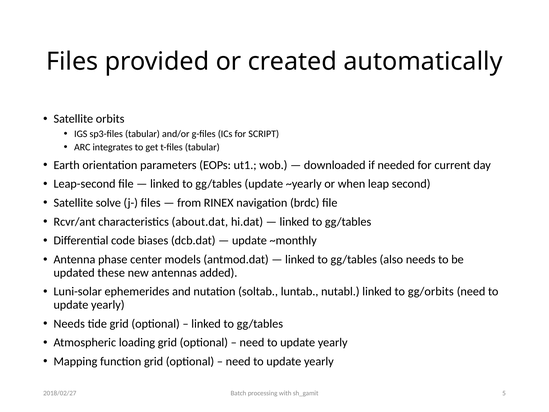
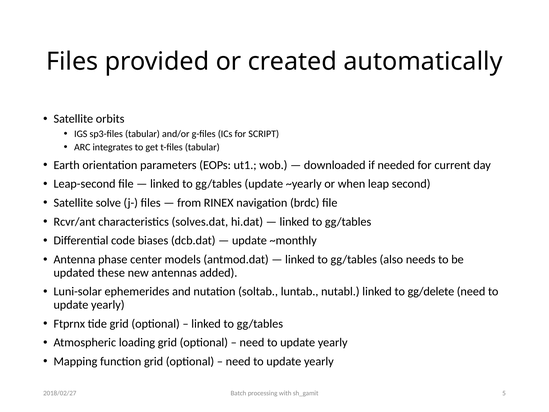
about.dat: about.dat -> solves.dat
gg/orbits: gg/orbits -> gg/delete
Needs at (69, 323): Needs -> Ftprnx
